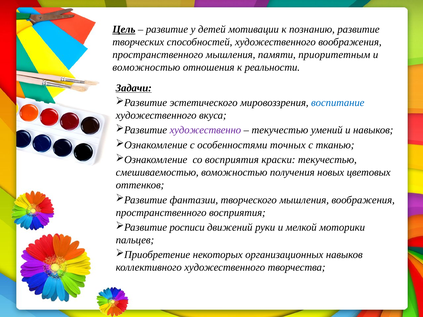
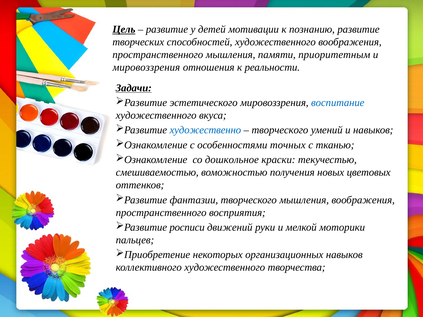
воможностью at (146, 68): воможностью -> мировоззрения
художественно colour: purple -> blue
текучестью at (280, 130): текучестью -> творческого
со восприятия: восприятия -> дошкольное
